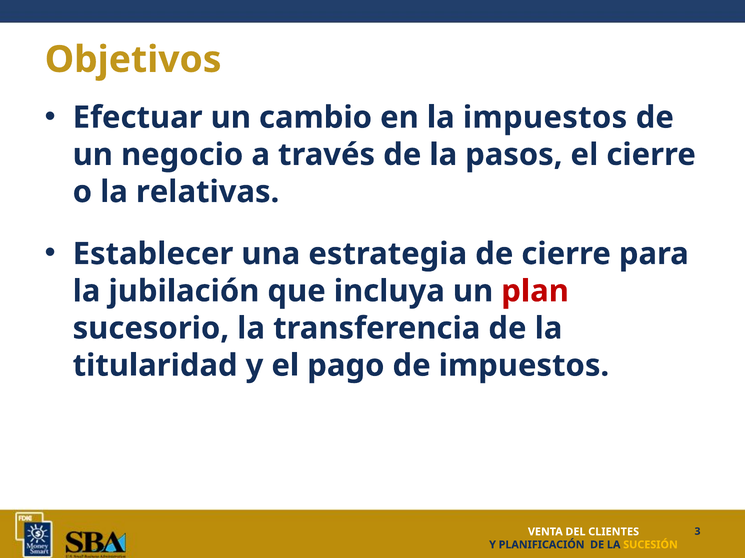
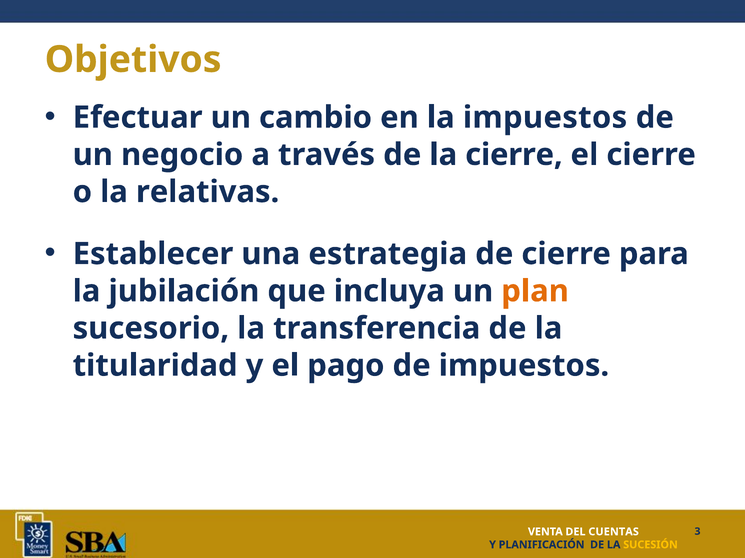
la pasos: pasos -> cierre
plan colour: red -> orange
CLIENTES: CLIENTES -> CUENTAS
